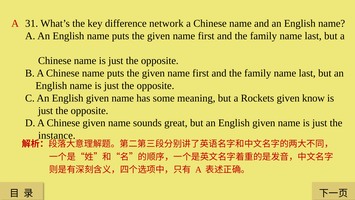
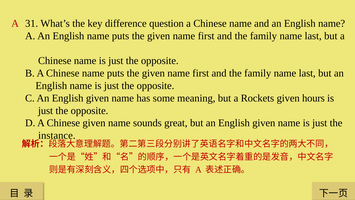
network: network -> question
know: know -> hours
